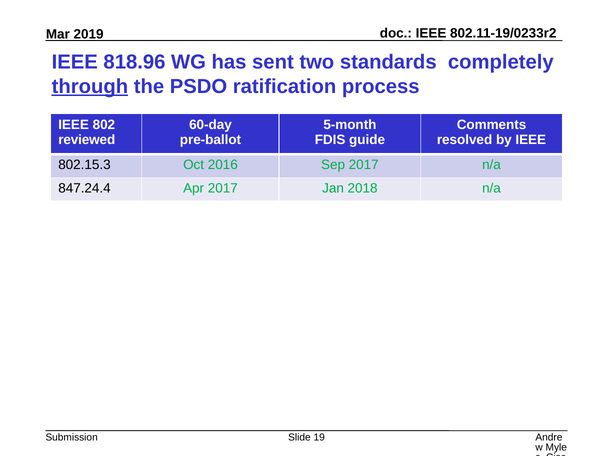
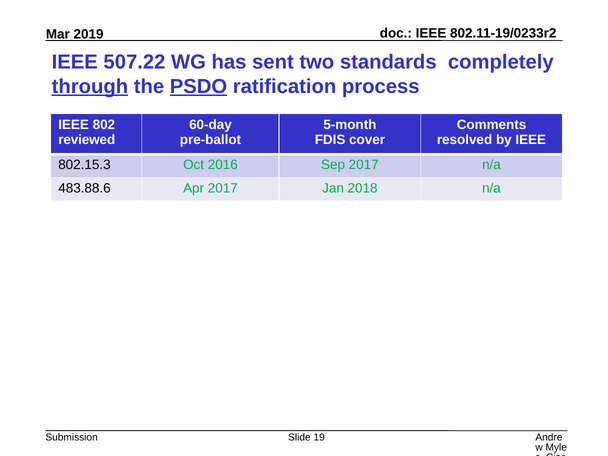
818.96: 818.96 -> 507.22
PSDO underline: none -> present
guide: guide -> cover
847.24.4: 847.24.4 -> 483.88.6
